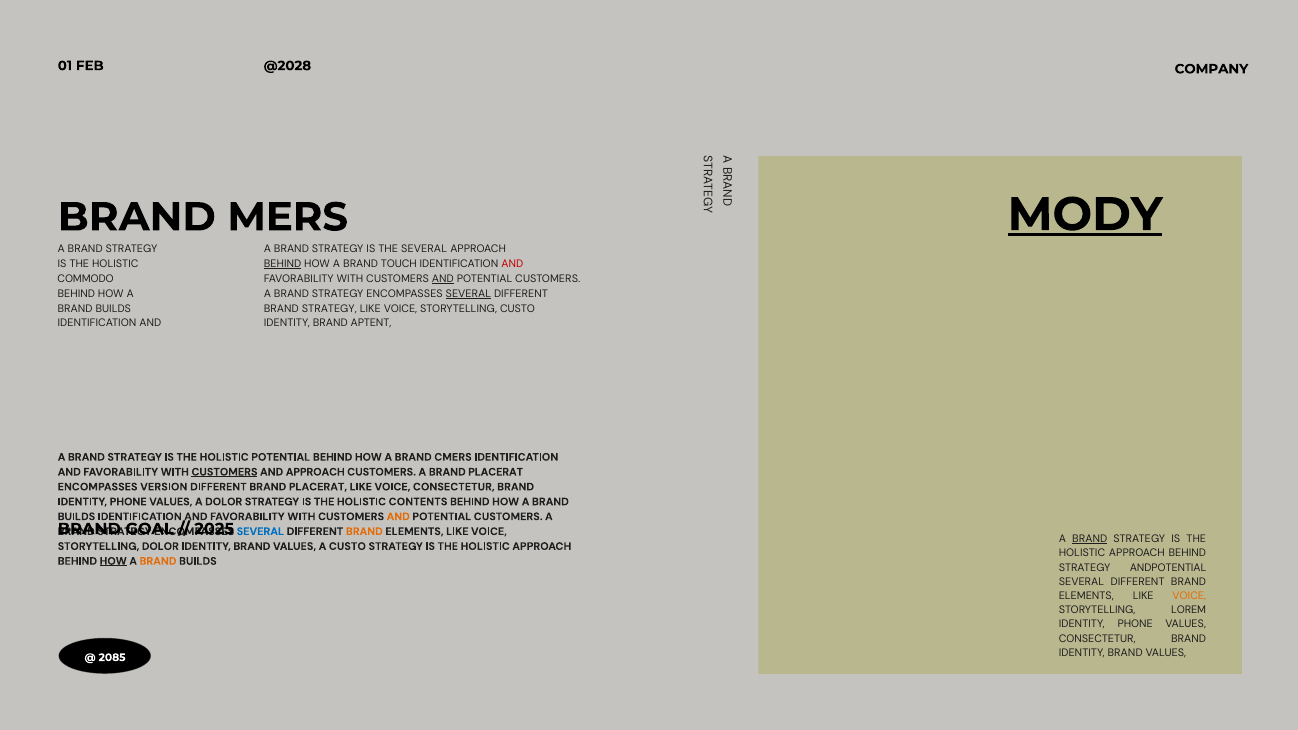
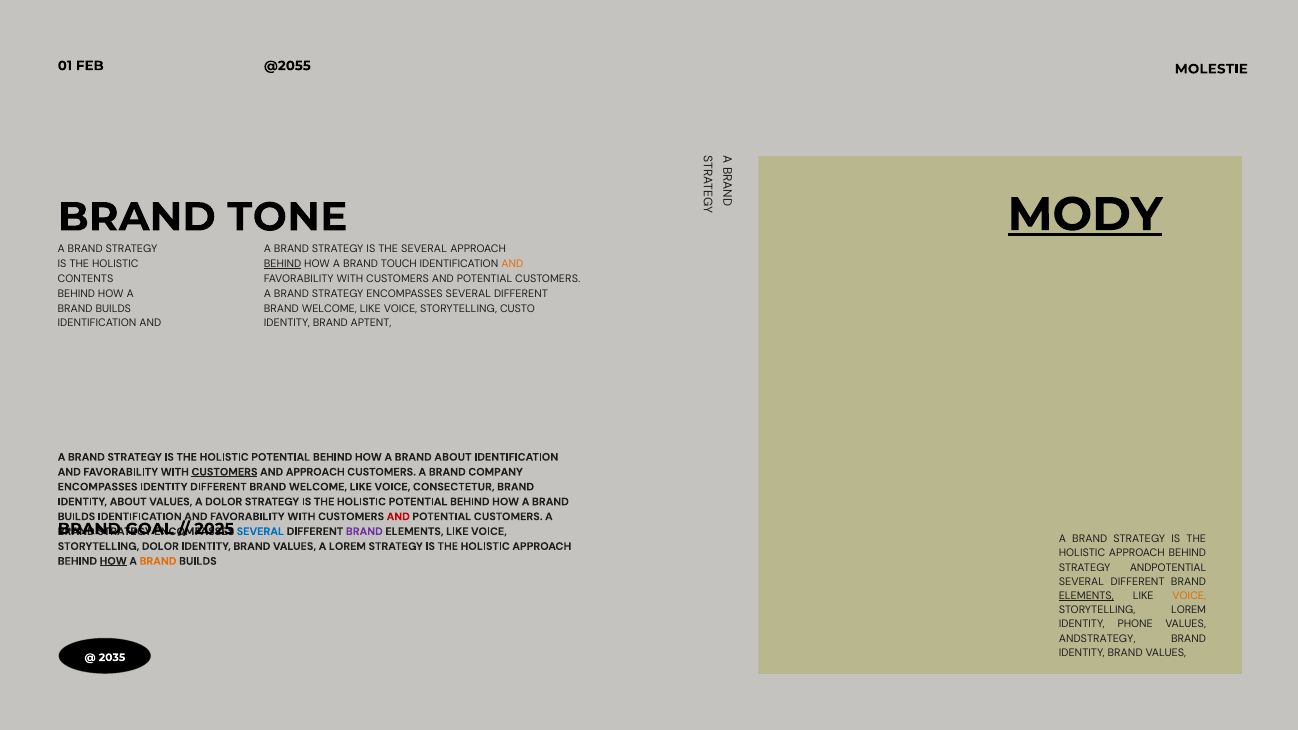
@2028: @2028 -> @2055
COMPANY: COMPANY -> MOLESTIE
MERS: MERS -> TONE
AND at (512, 264) colour: red -> orange
COMMODO: COMMODO -> CONTENTS
AND at (443, 279) underline: present -> none
SEVERAL at (468, 294) underline: present -> none
STRATEGY at (329, 309): STRATEGY -> WELCOME
BRAND CMERS: CMERS -> ABOUT
A BRAND PLACERAT: PLACERAT -> COMPANY
ENCOMPASSES VERSION: VERSION -> IDENTITY
PLACERAT at (318, 487): PLACERAT -> WELCOME
PHONE at (128, 502): PHONE -> ABOUT
CONTENTS at (418, 502): CONTENTS -> POTENTIAL
AND at (398, 517) colour: orange -> red
BRAND at (364, 532) colour: orange -> purple
BRAND at (1090, 539) underline: present -> none
A CUSTO: CUSTO -> LOREM
ELEMENTS at (1086, 596) underline: none -> present
CONSECTETUR at (1097, 639): CONSECTETUR -> ANDSTRATEGY
2085: 2085 -> 2035
